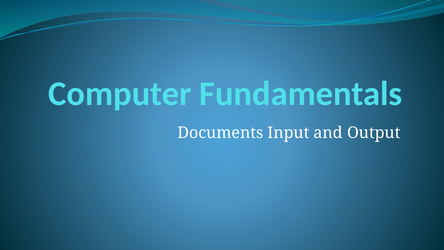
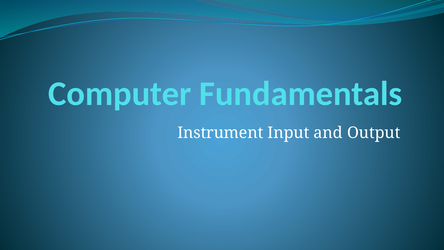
Documents: Documents -> Instrument
